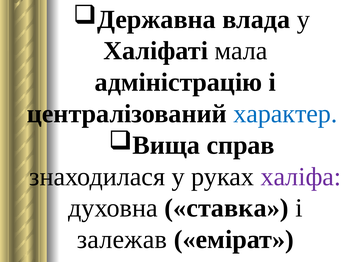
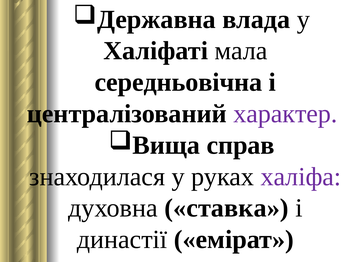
адміністрацію: адміністрацію -> середньовічна
характер colour: blue -> purple
залежав: залежав -> династії
